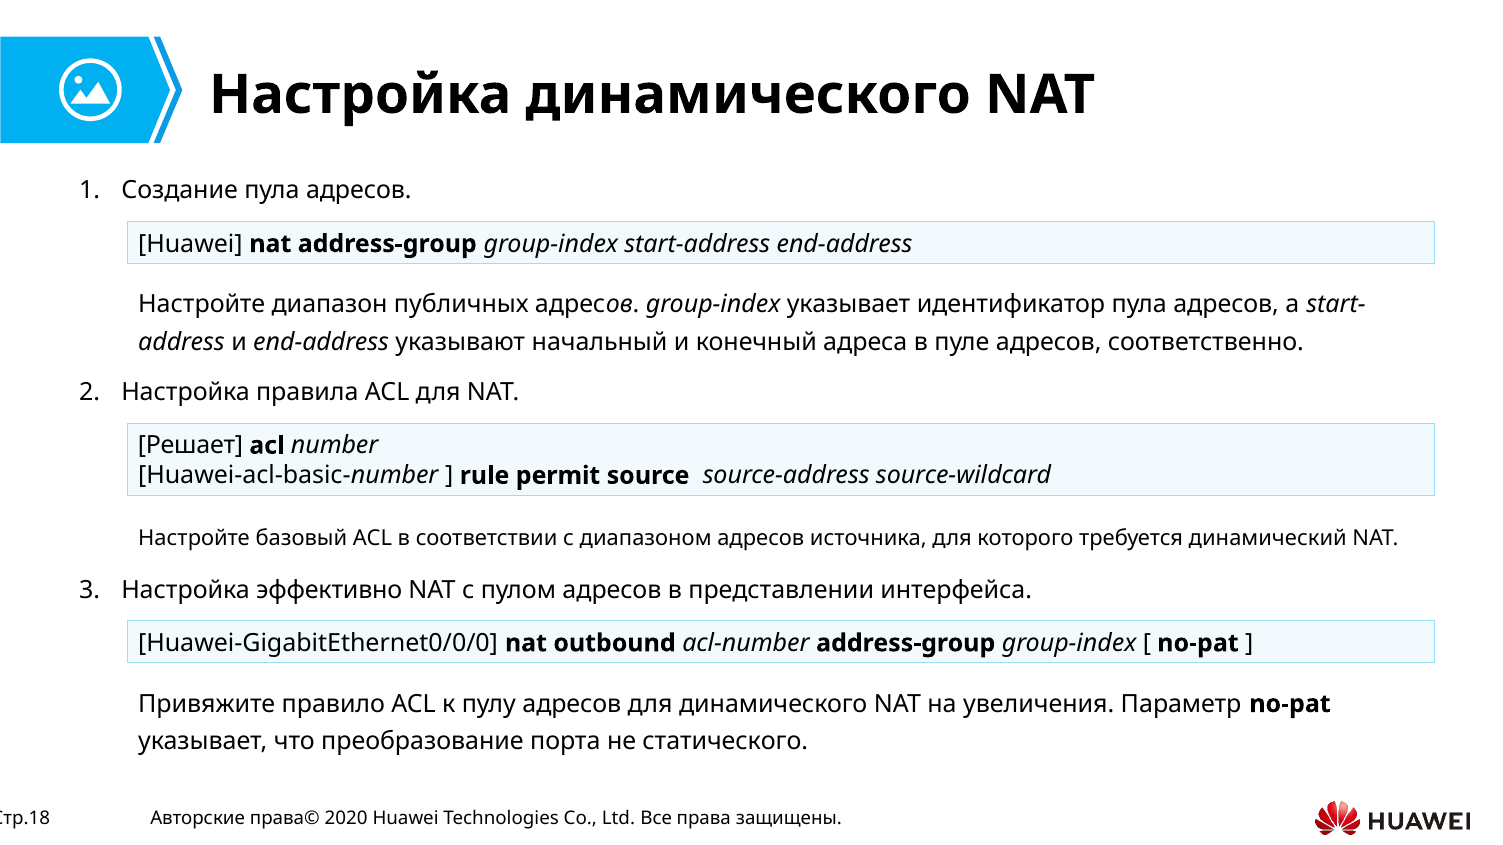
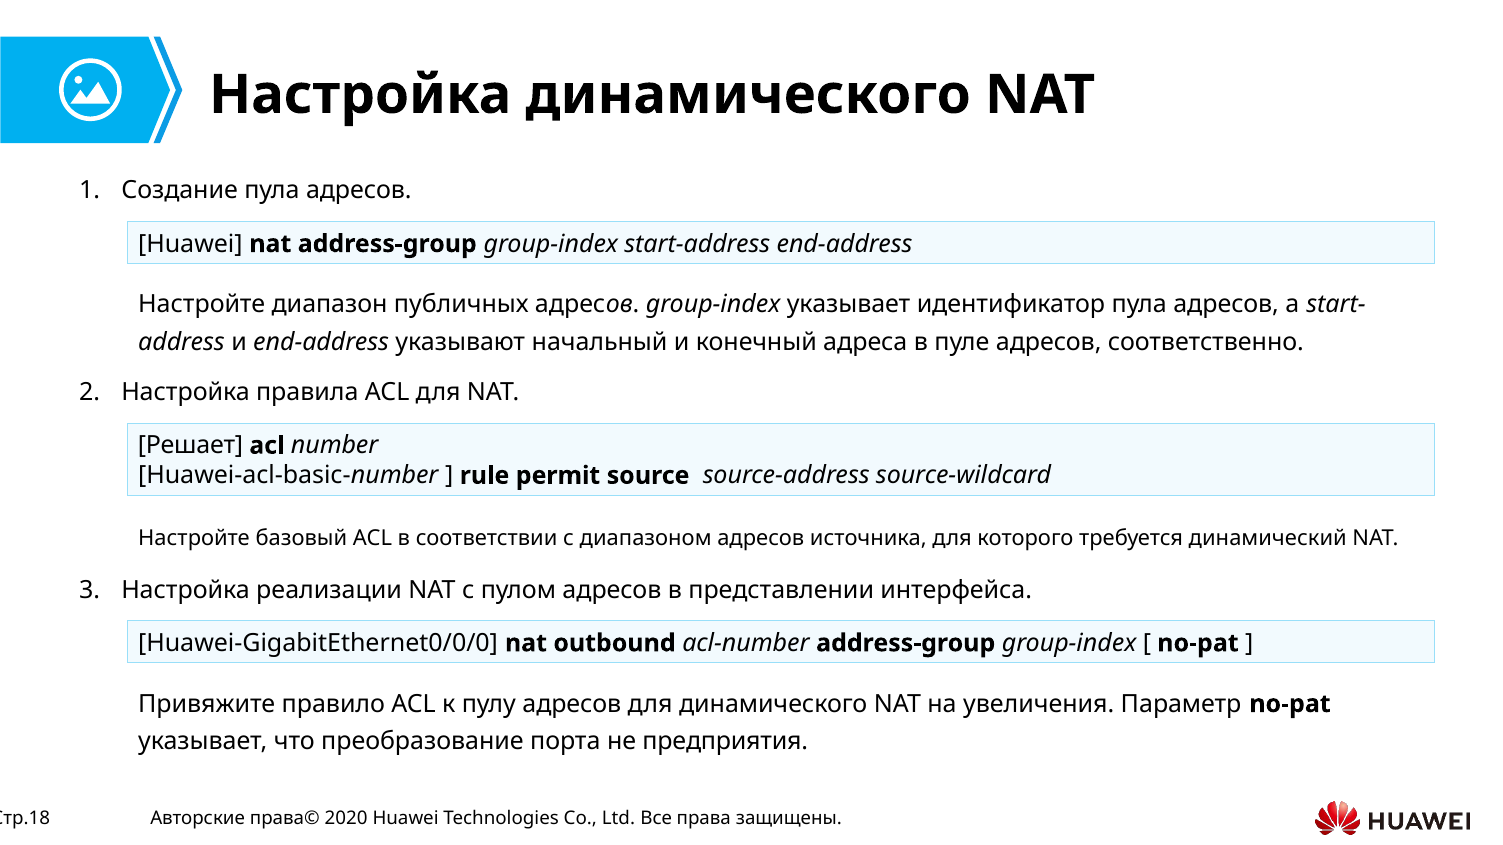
эффективно: эффективно -> реализации
статического: статического -> предприятия
